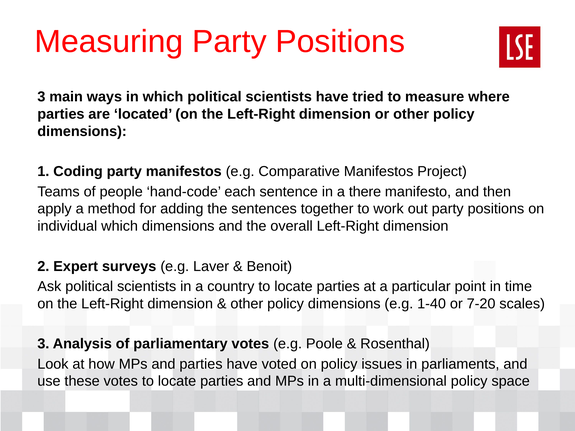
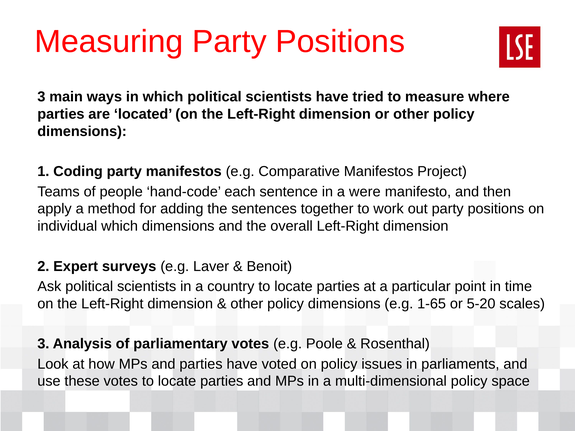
there: there -> were
1-40: 1-40 -> 1-65
7-20: 7-20 -> 5-20
